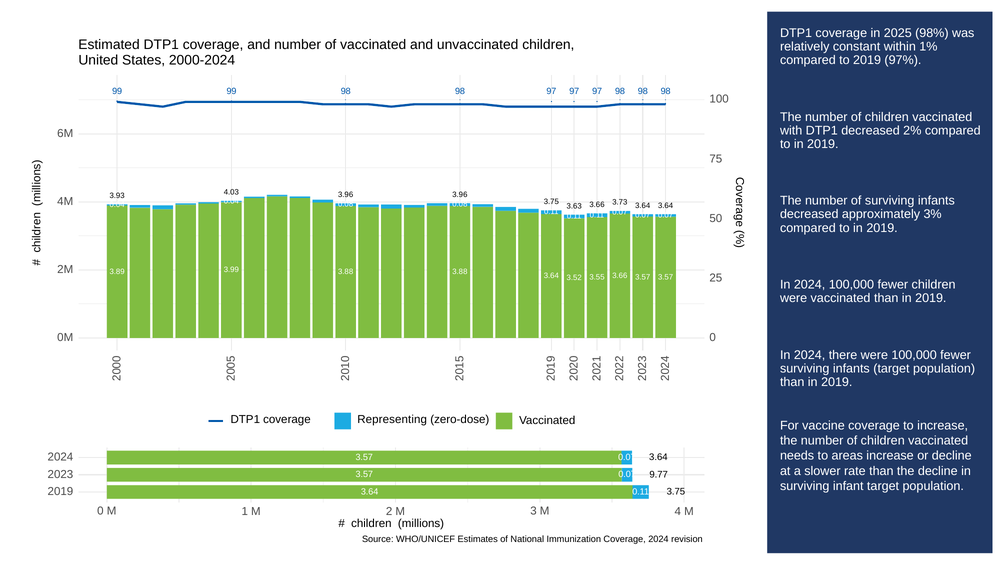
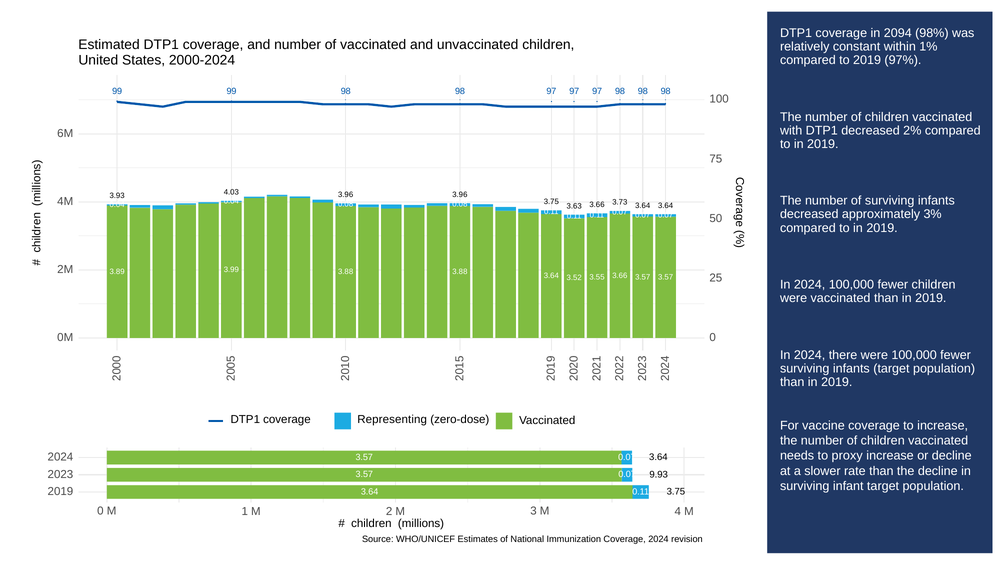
2025: 2025 -> 2094
areas: areas -> proxy
9.77: 9.77 -> 9.93
